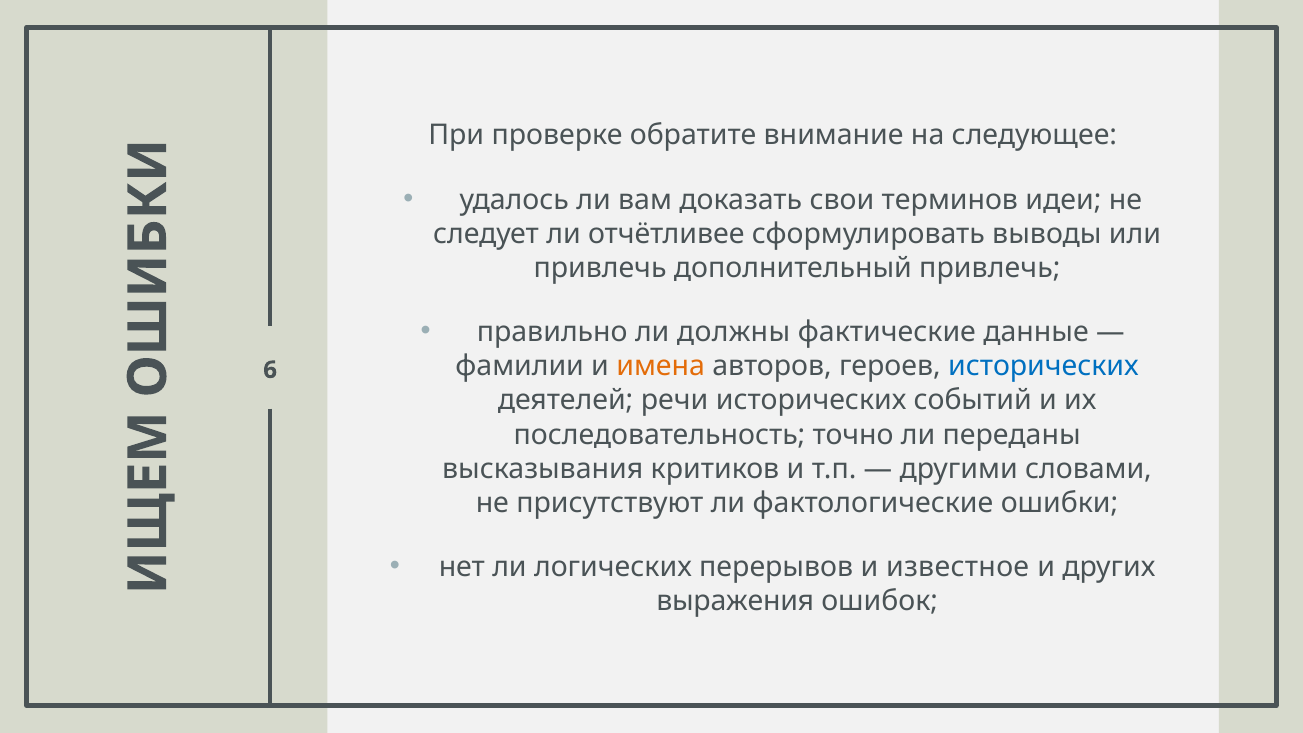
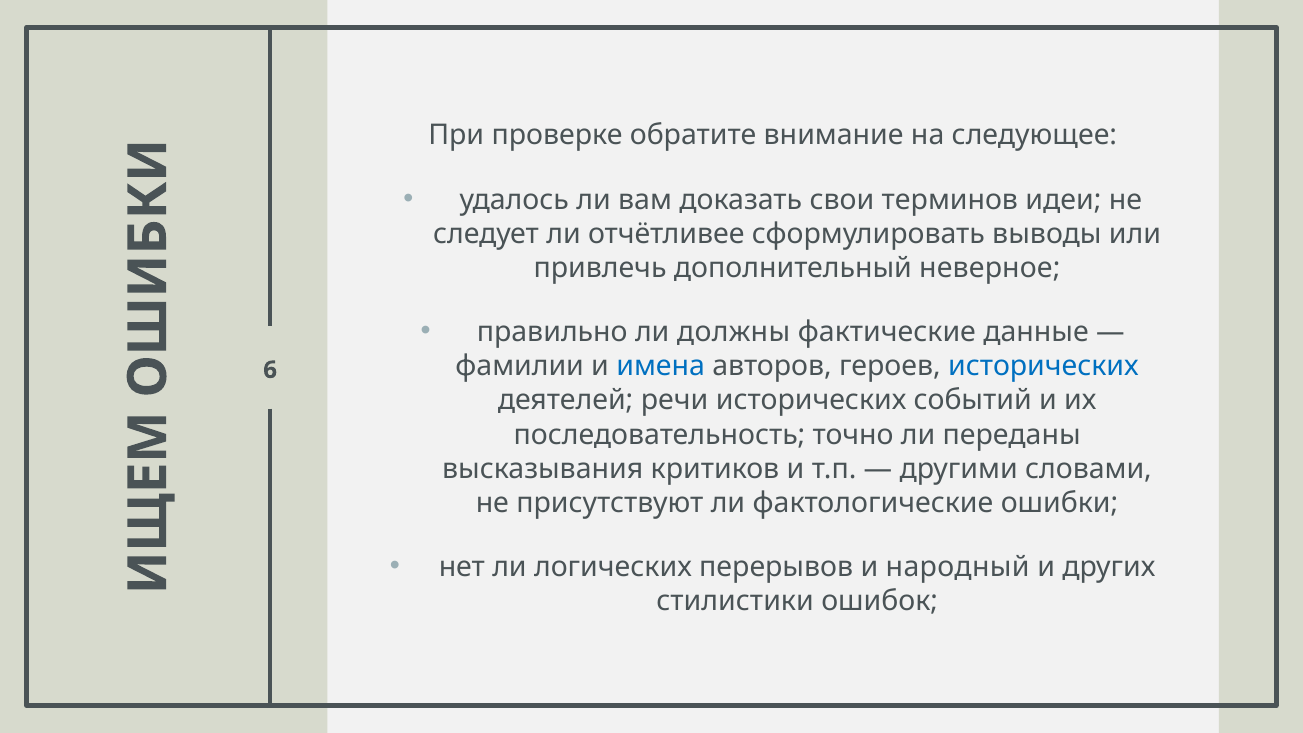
дополнительный привлечь: привлечь -> неверное
имена colour: orange -> blue
известное: известное -> народный
выражения: выражения -> стилистики
